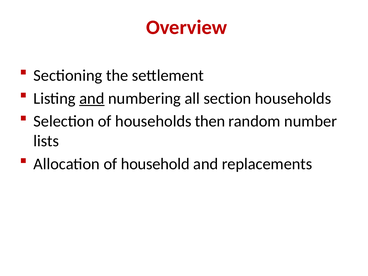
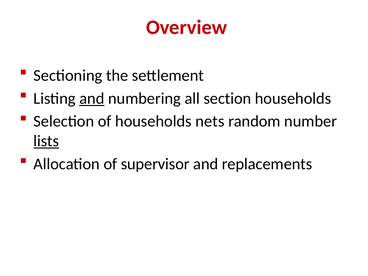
then: then -> nets
lists underline: none -> present
household: household -> supervisor
